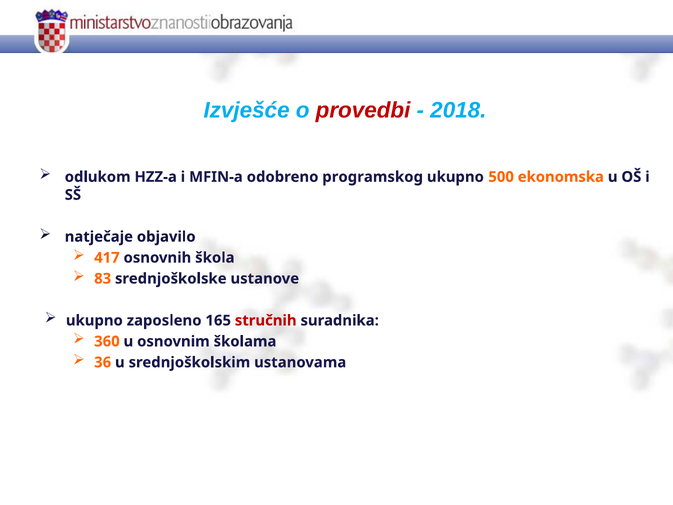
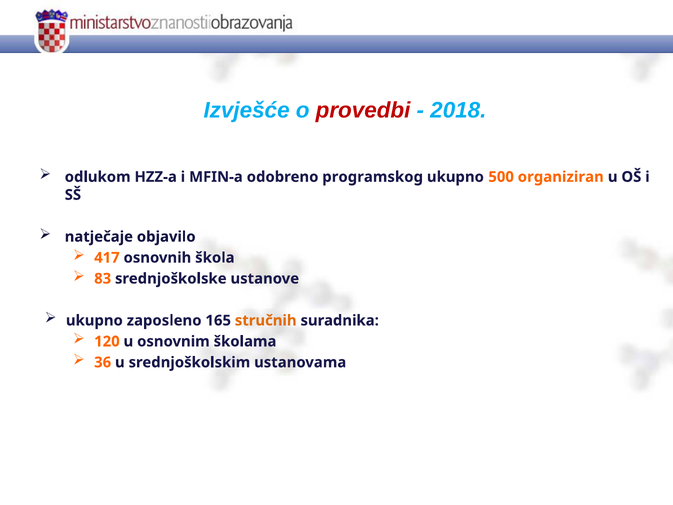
ekonomska: ekonomska -> organiziran
stručnih colour: red -> orange
360: 360 -> 120
